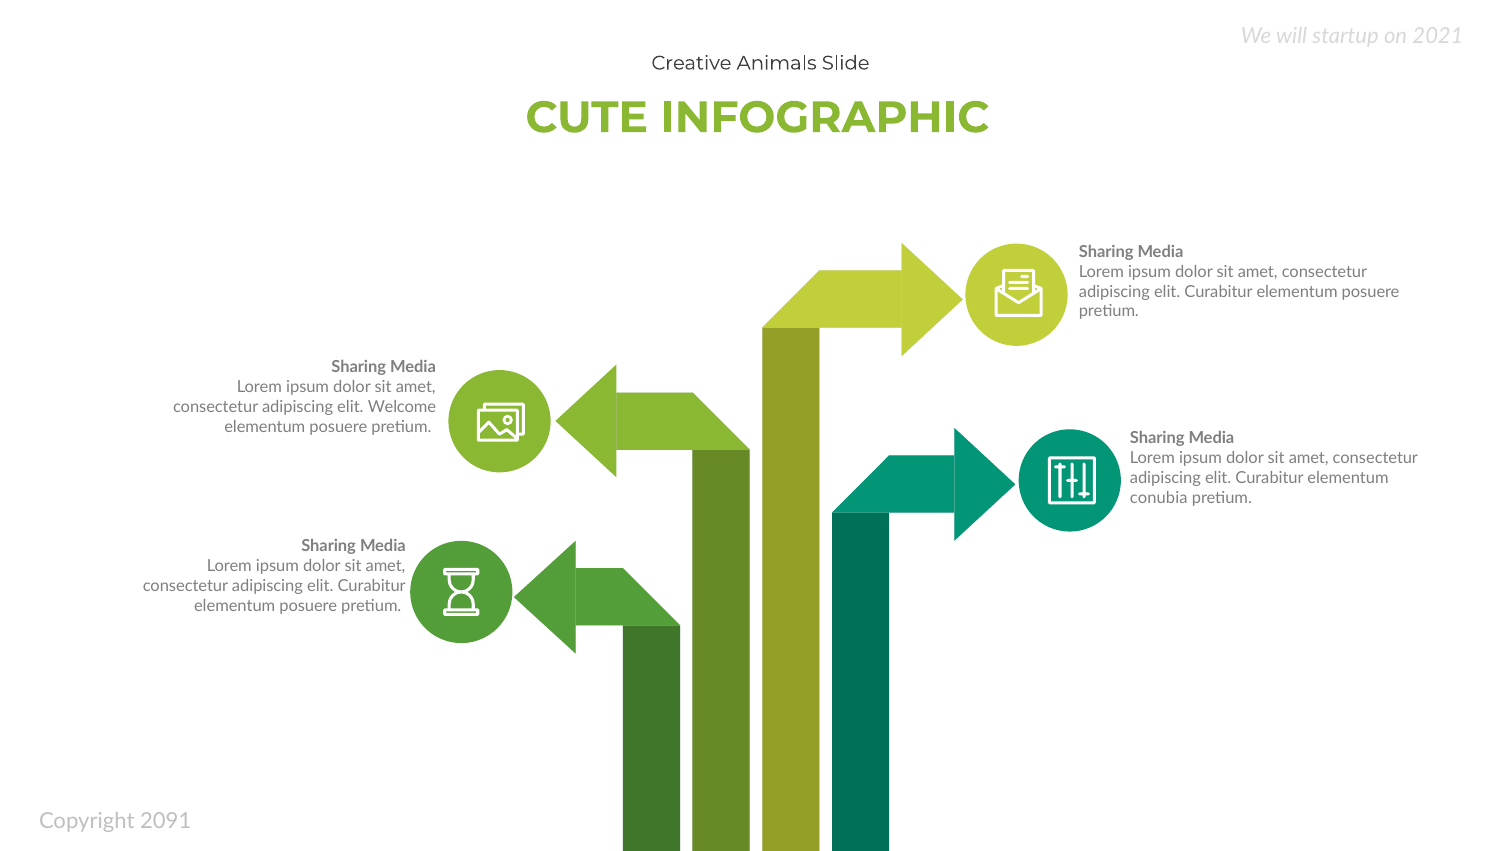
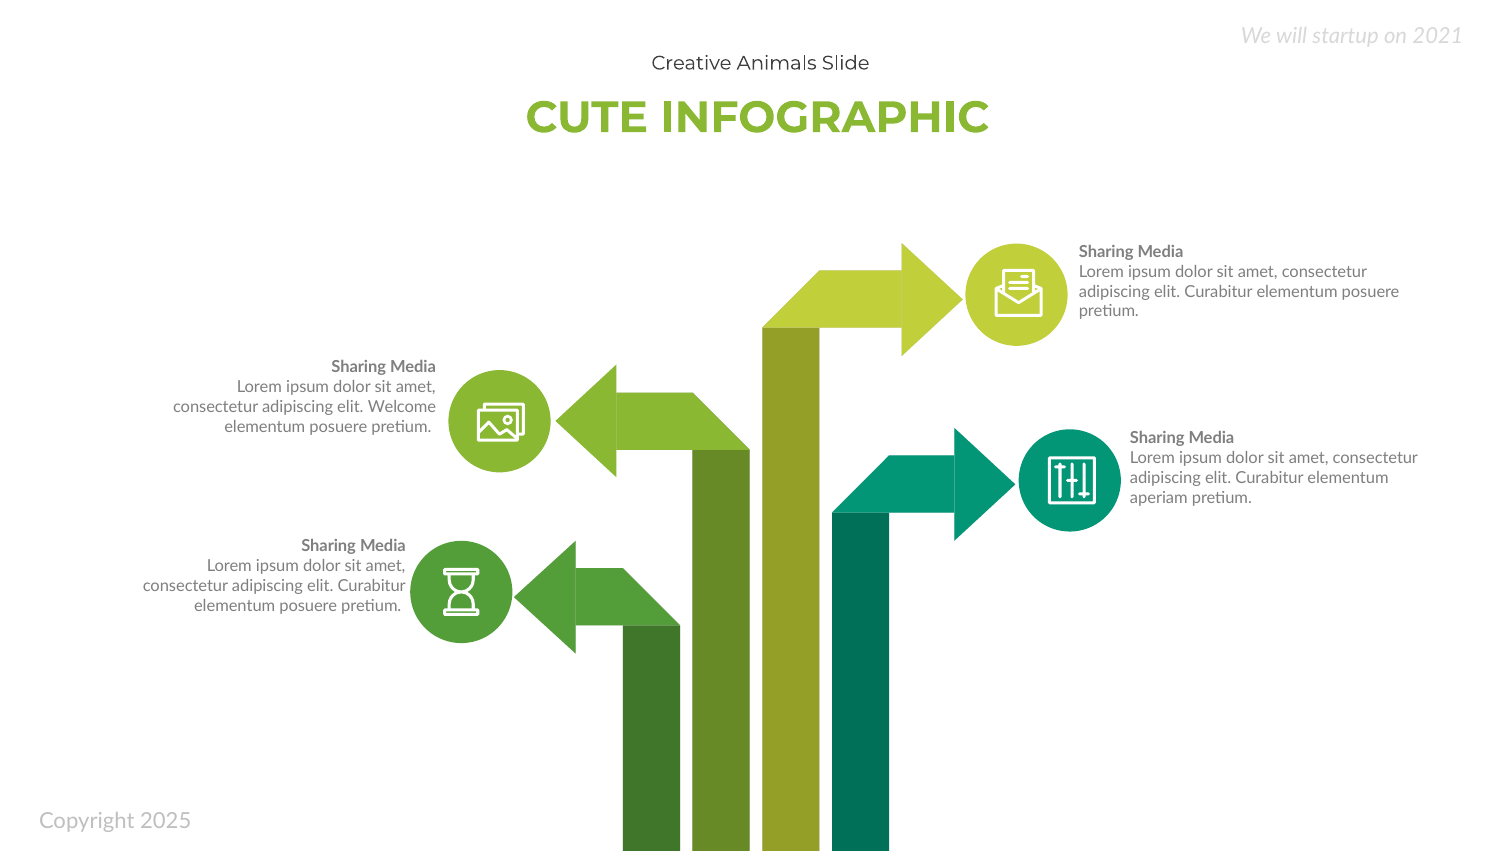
conubia: conubia -> aperiam
2091: 2091 -> 2025
